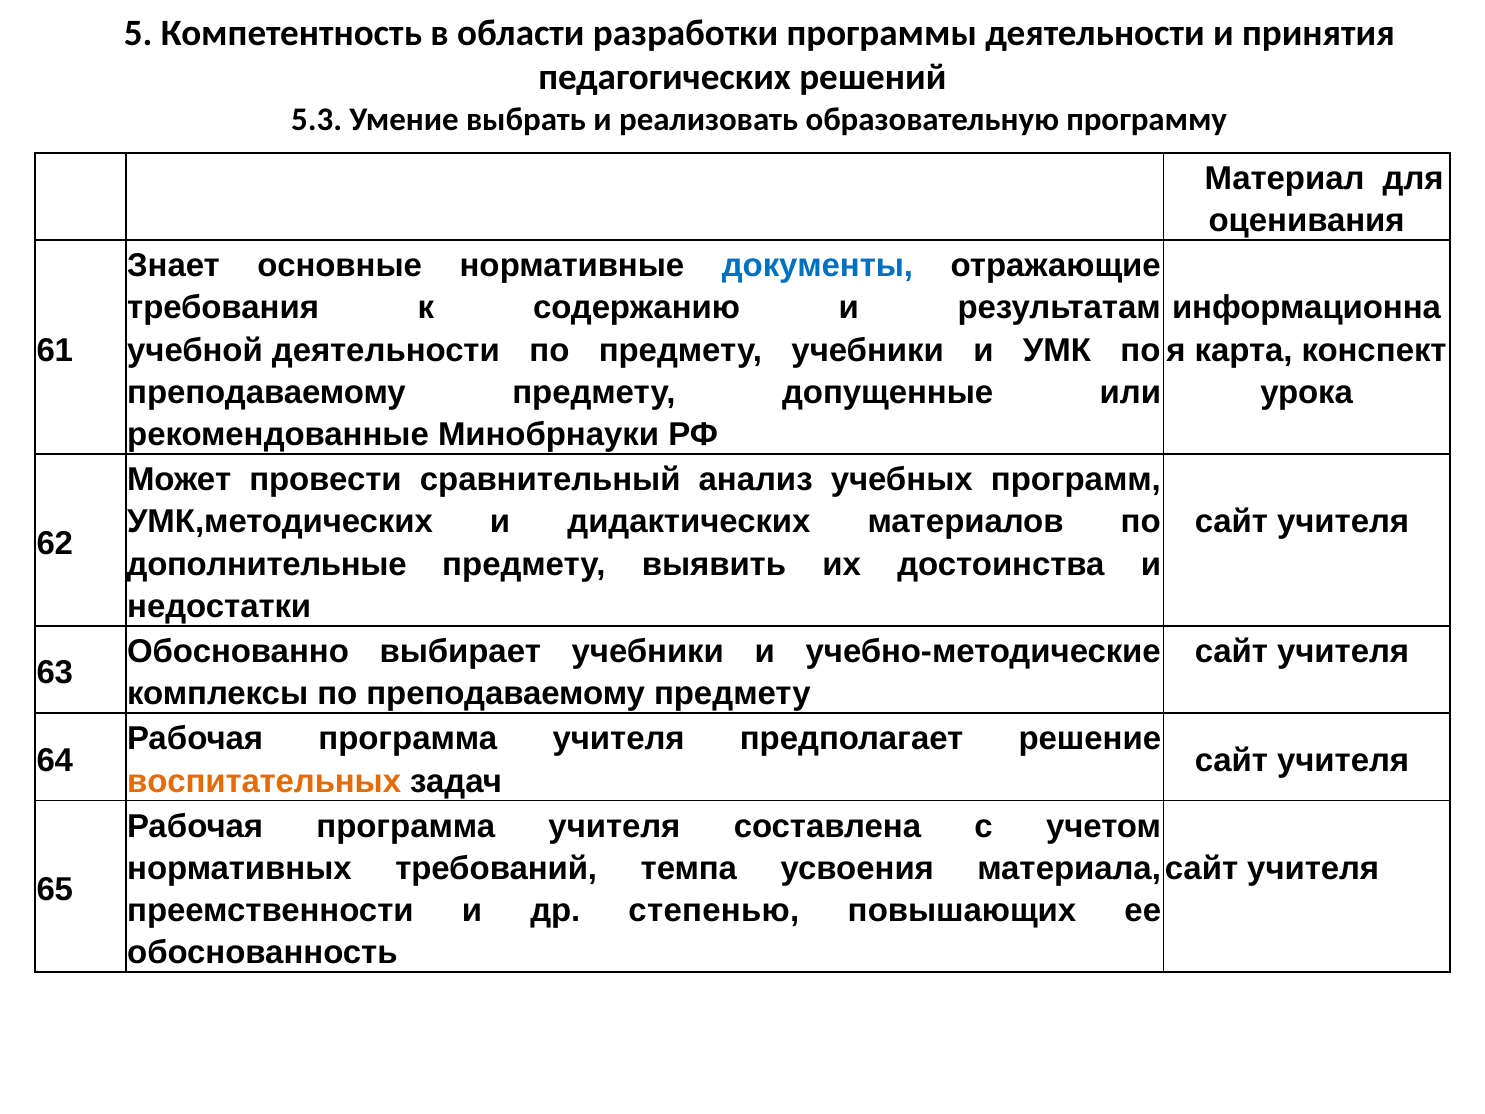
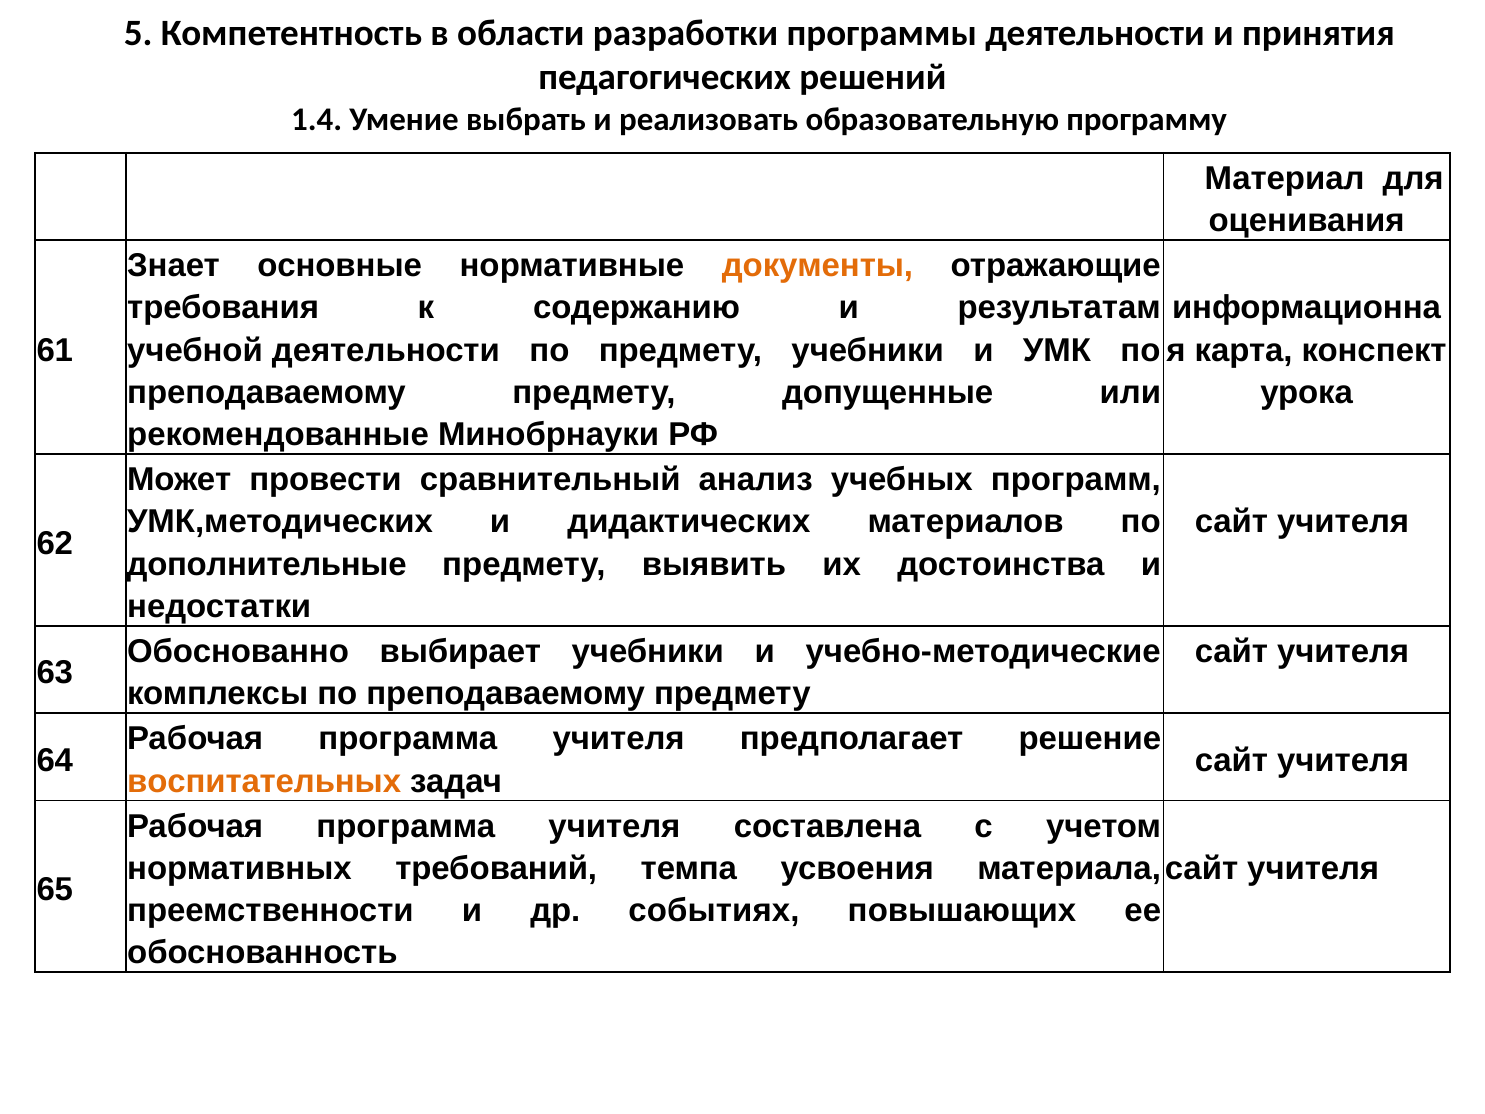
5.3: 5.3 -> 1.4
документы colour: blue -> orange
степенью: степенью -> событиях
